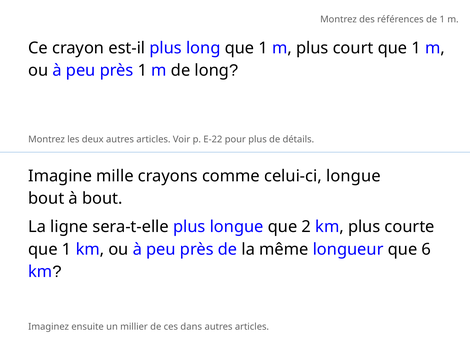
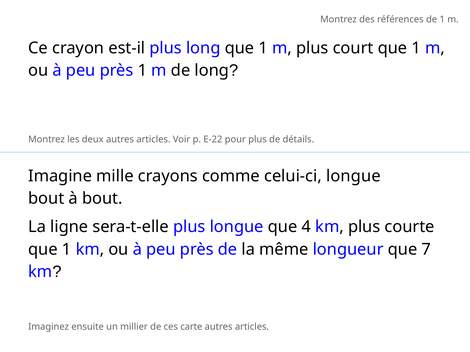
2: 2 -> 4
6: 6 -> 7
dans: dans -> carte
